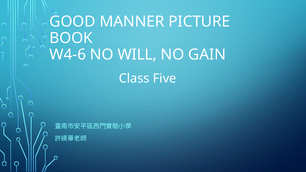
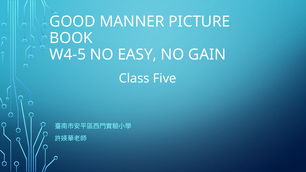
W4-6: W4-6 -> W4-5
WILL: WILL -> EASY
